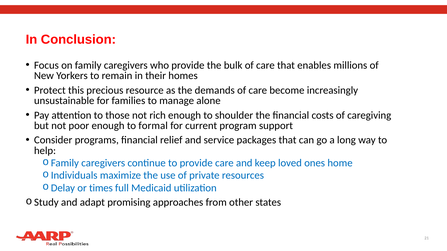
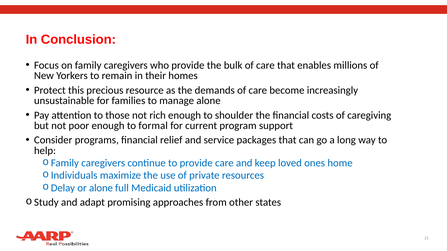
or times: times -> alone
